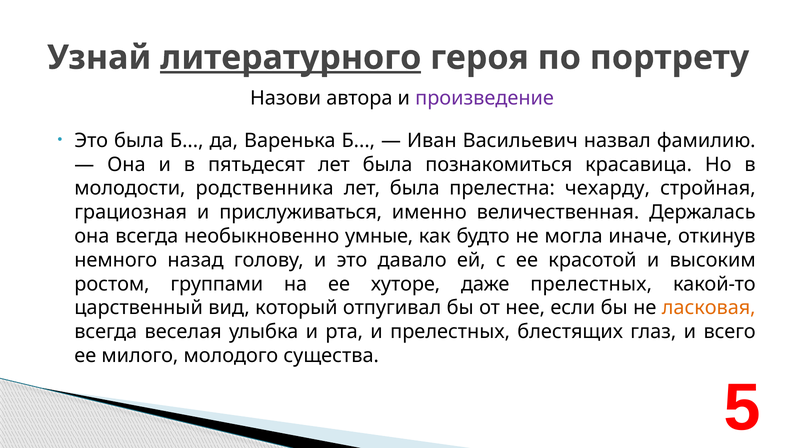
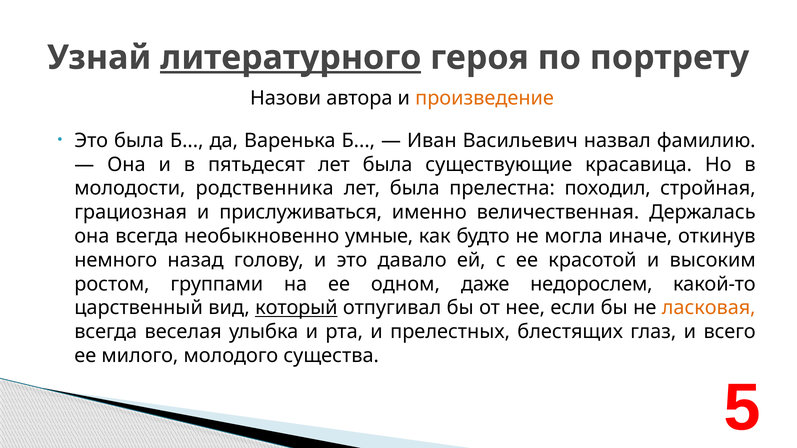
произведение colour: purple -> orange
познакомиться: познакомиться -> существующие
чехарду: чехарду -> походил
хуторе: хуторе -> одном
даже прелестных: прелестных -> недорослем
который underline: none -> present
